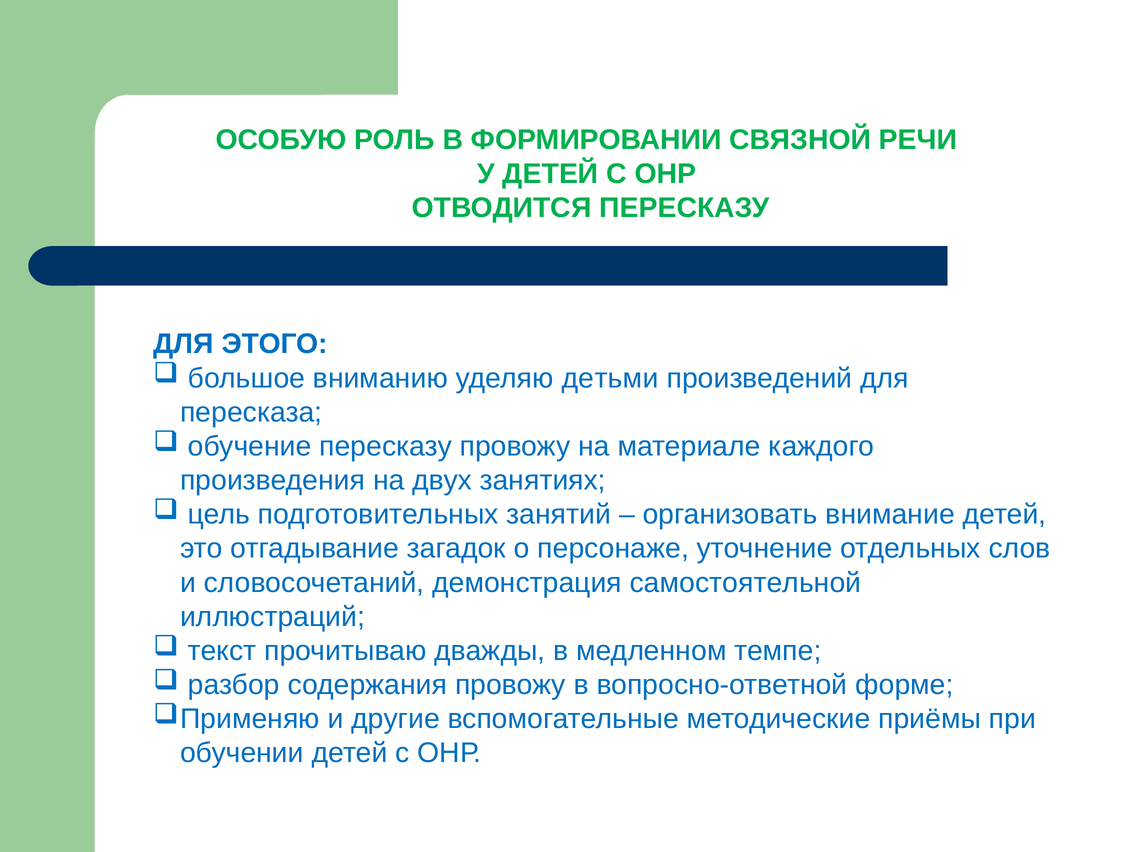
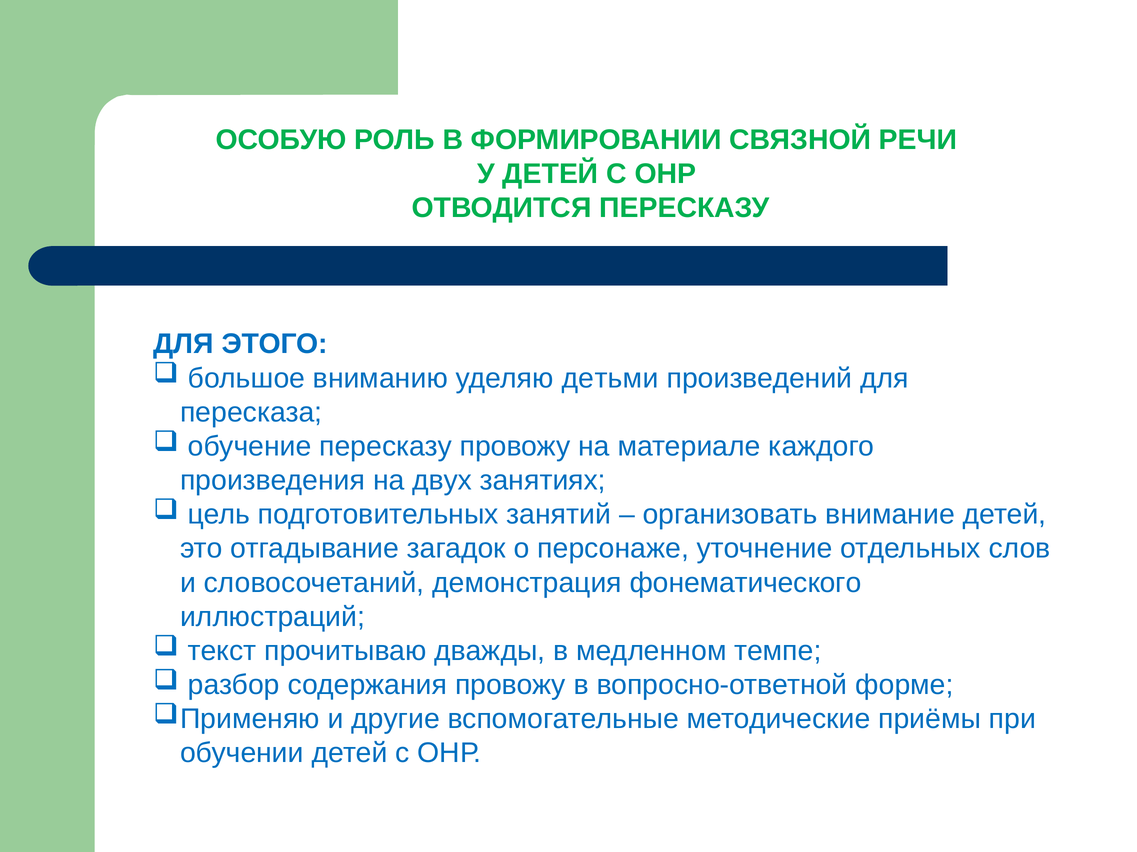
самостоятельной: самостоятельной -> фонематического
